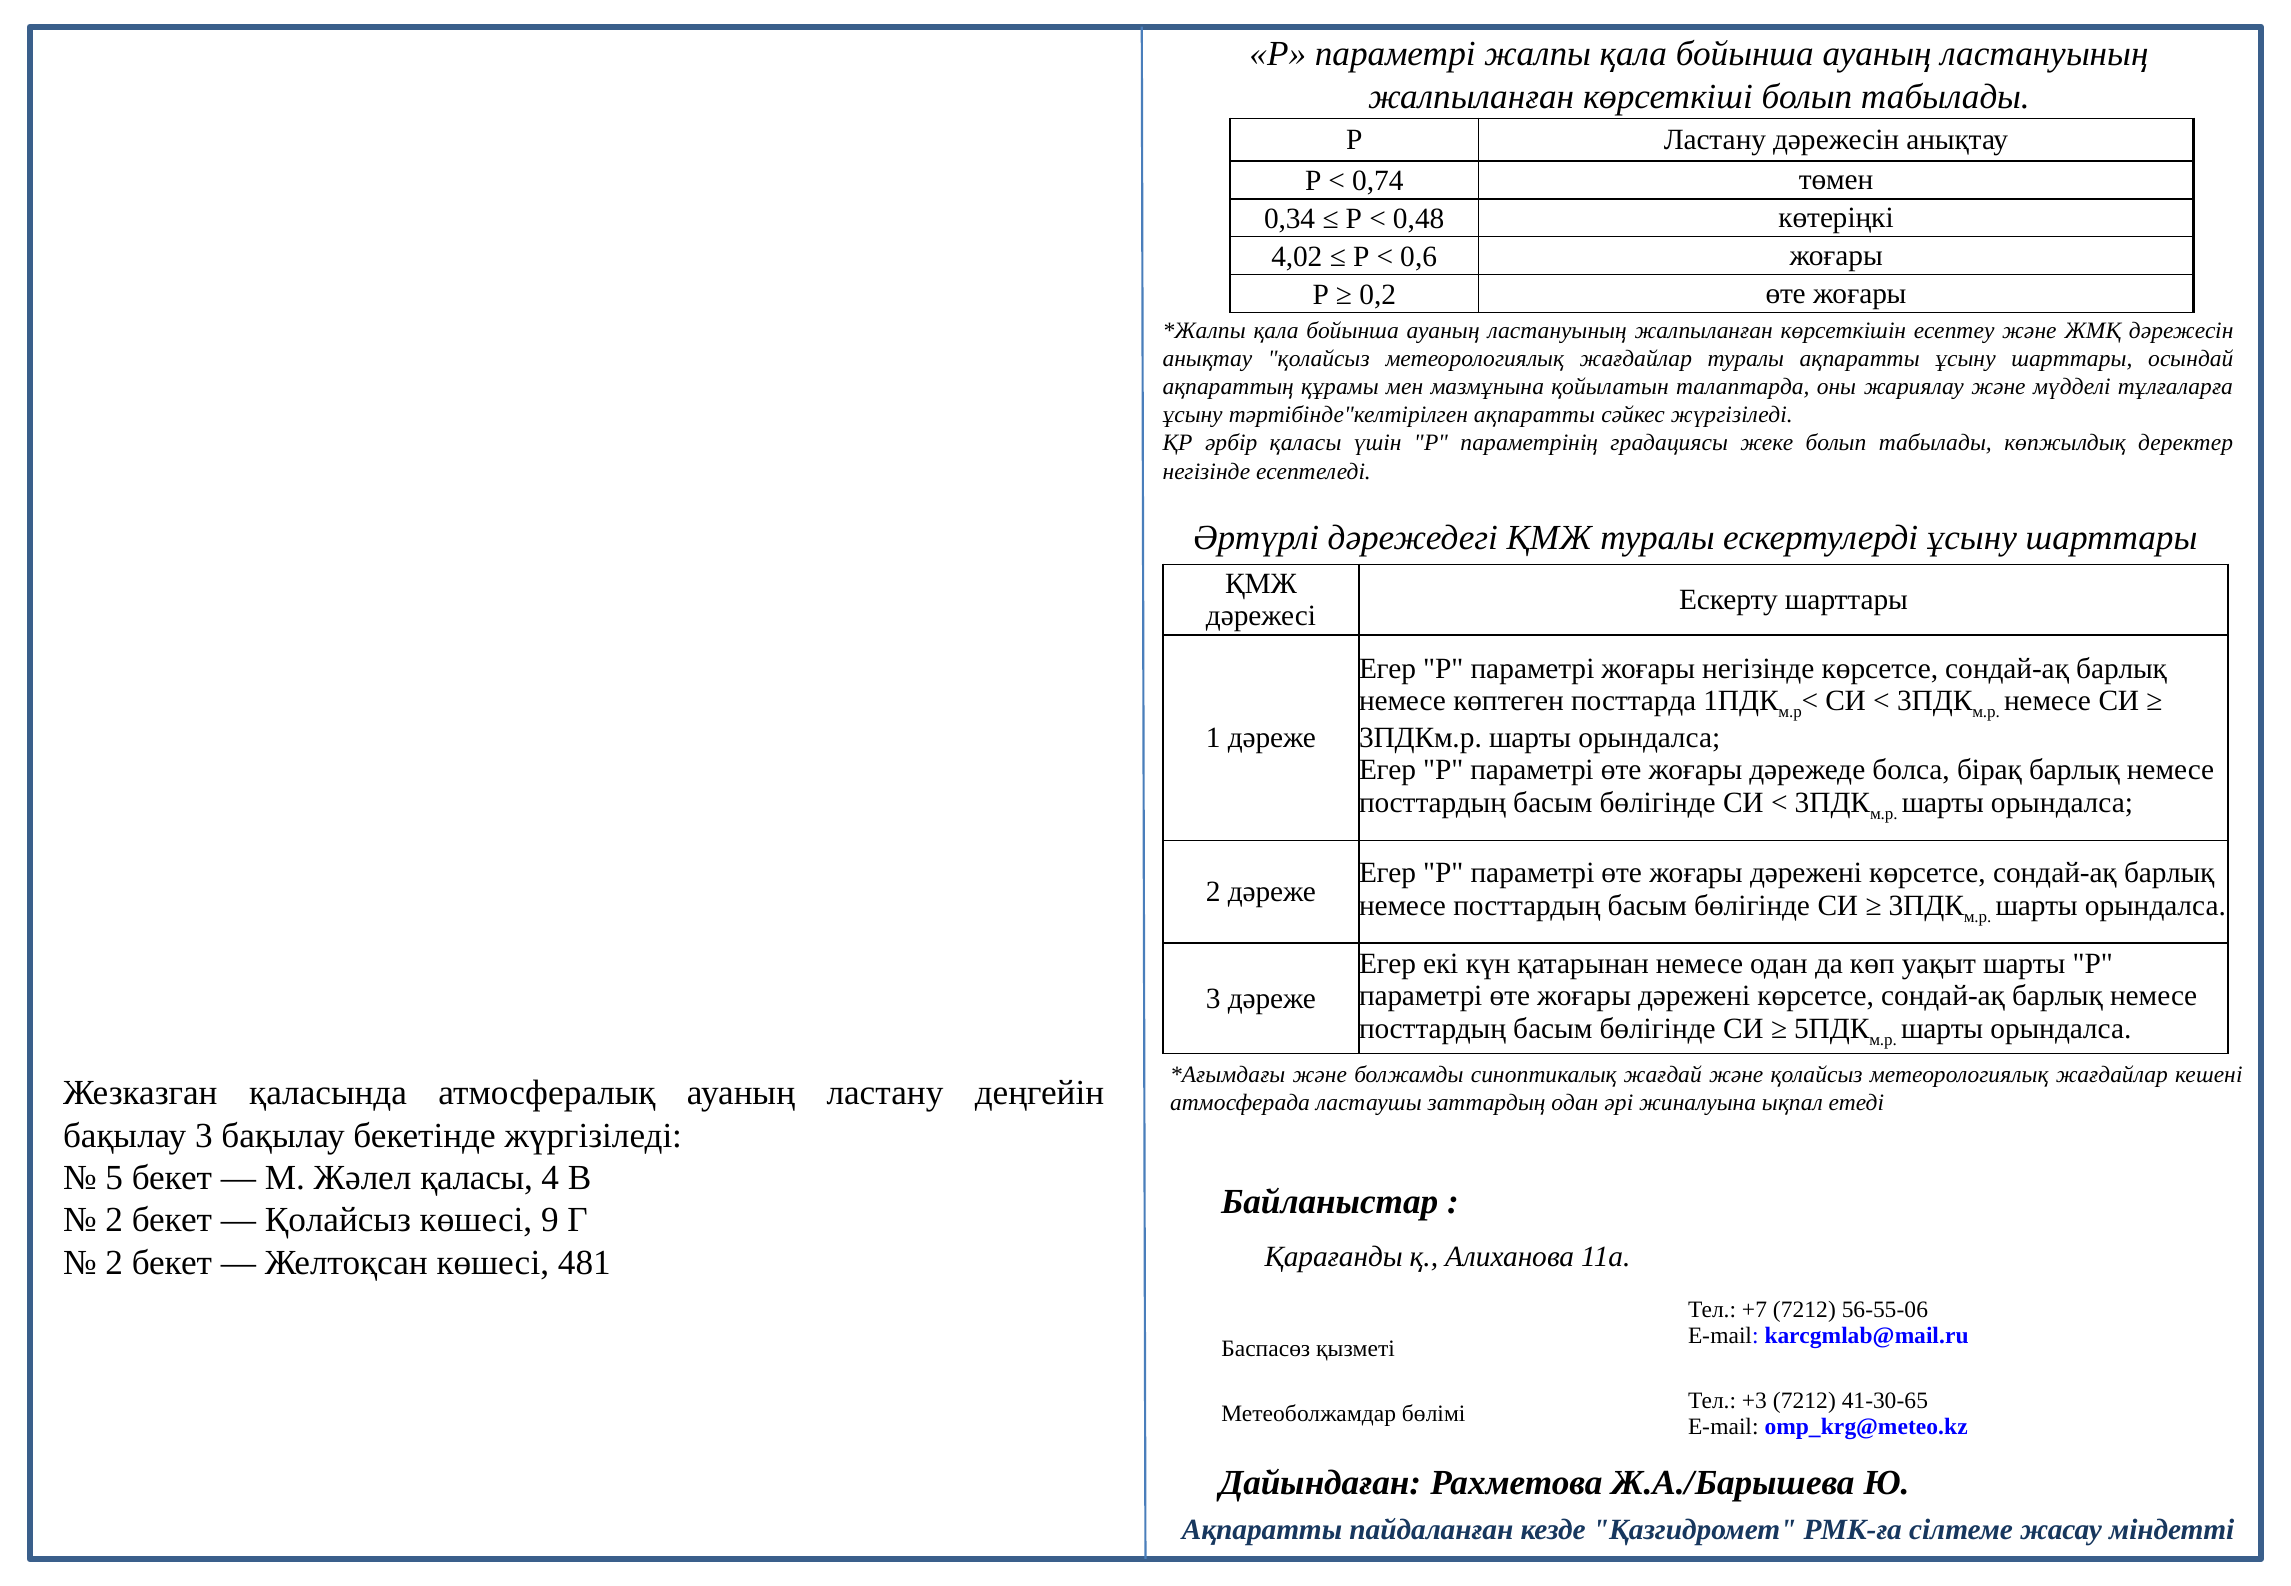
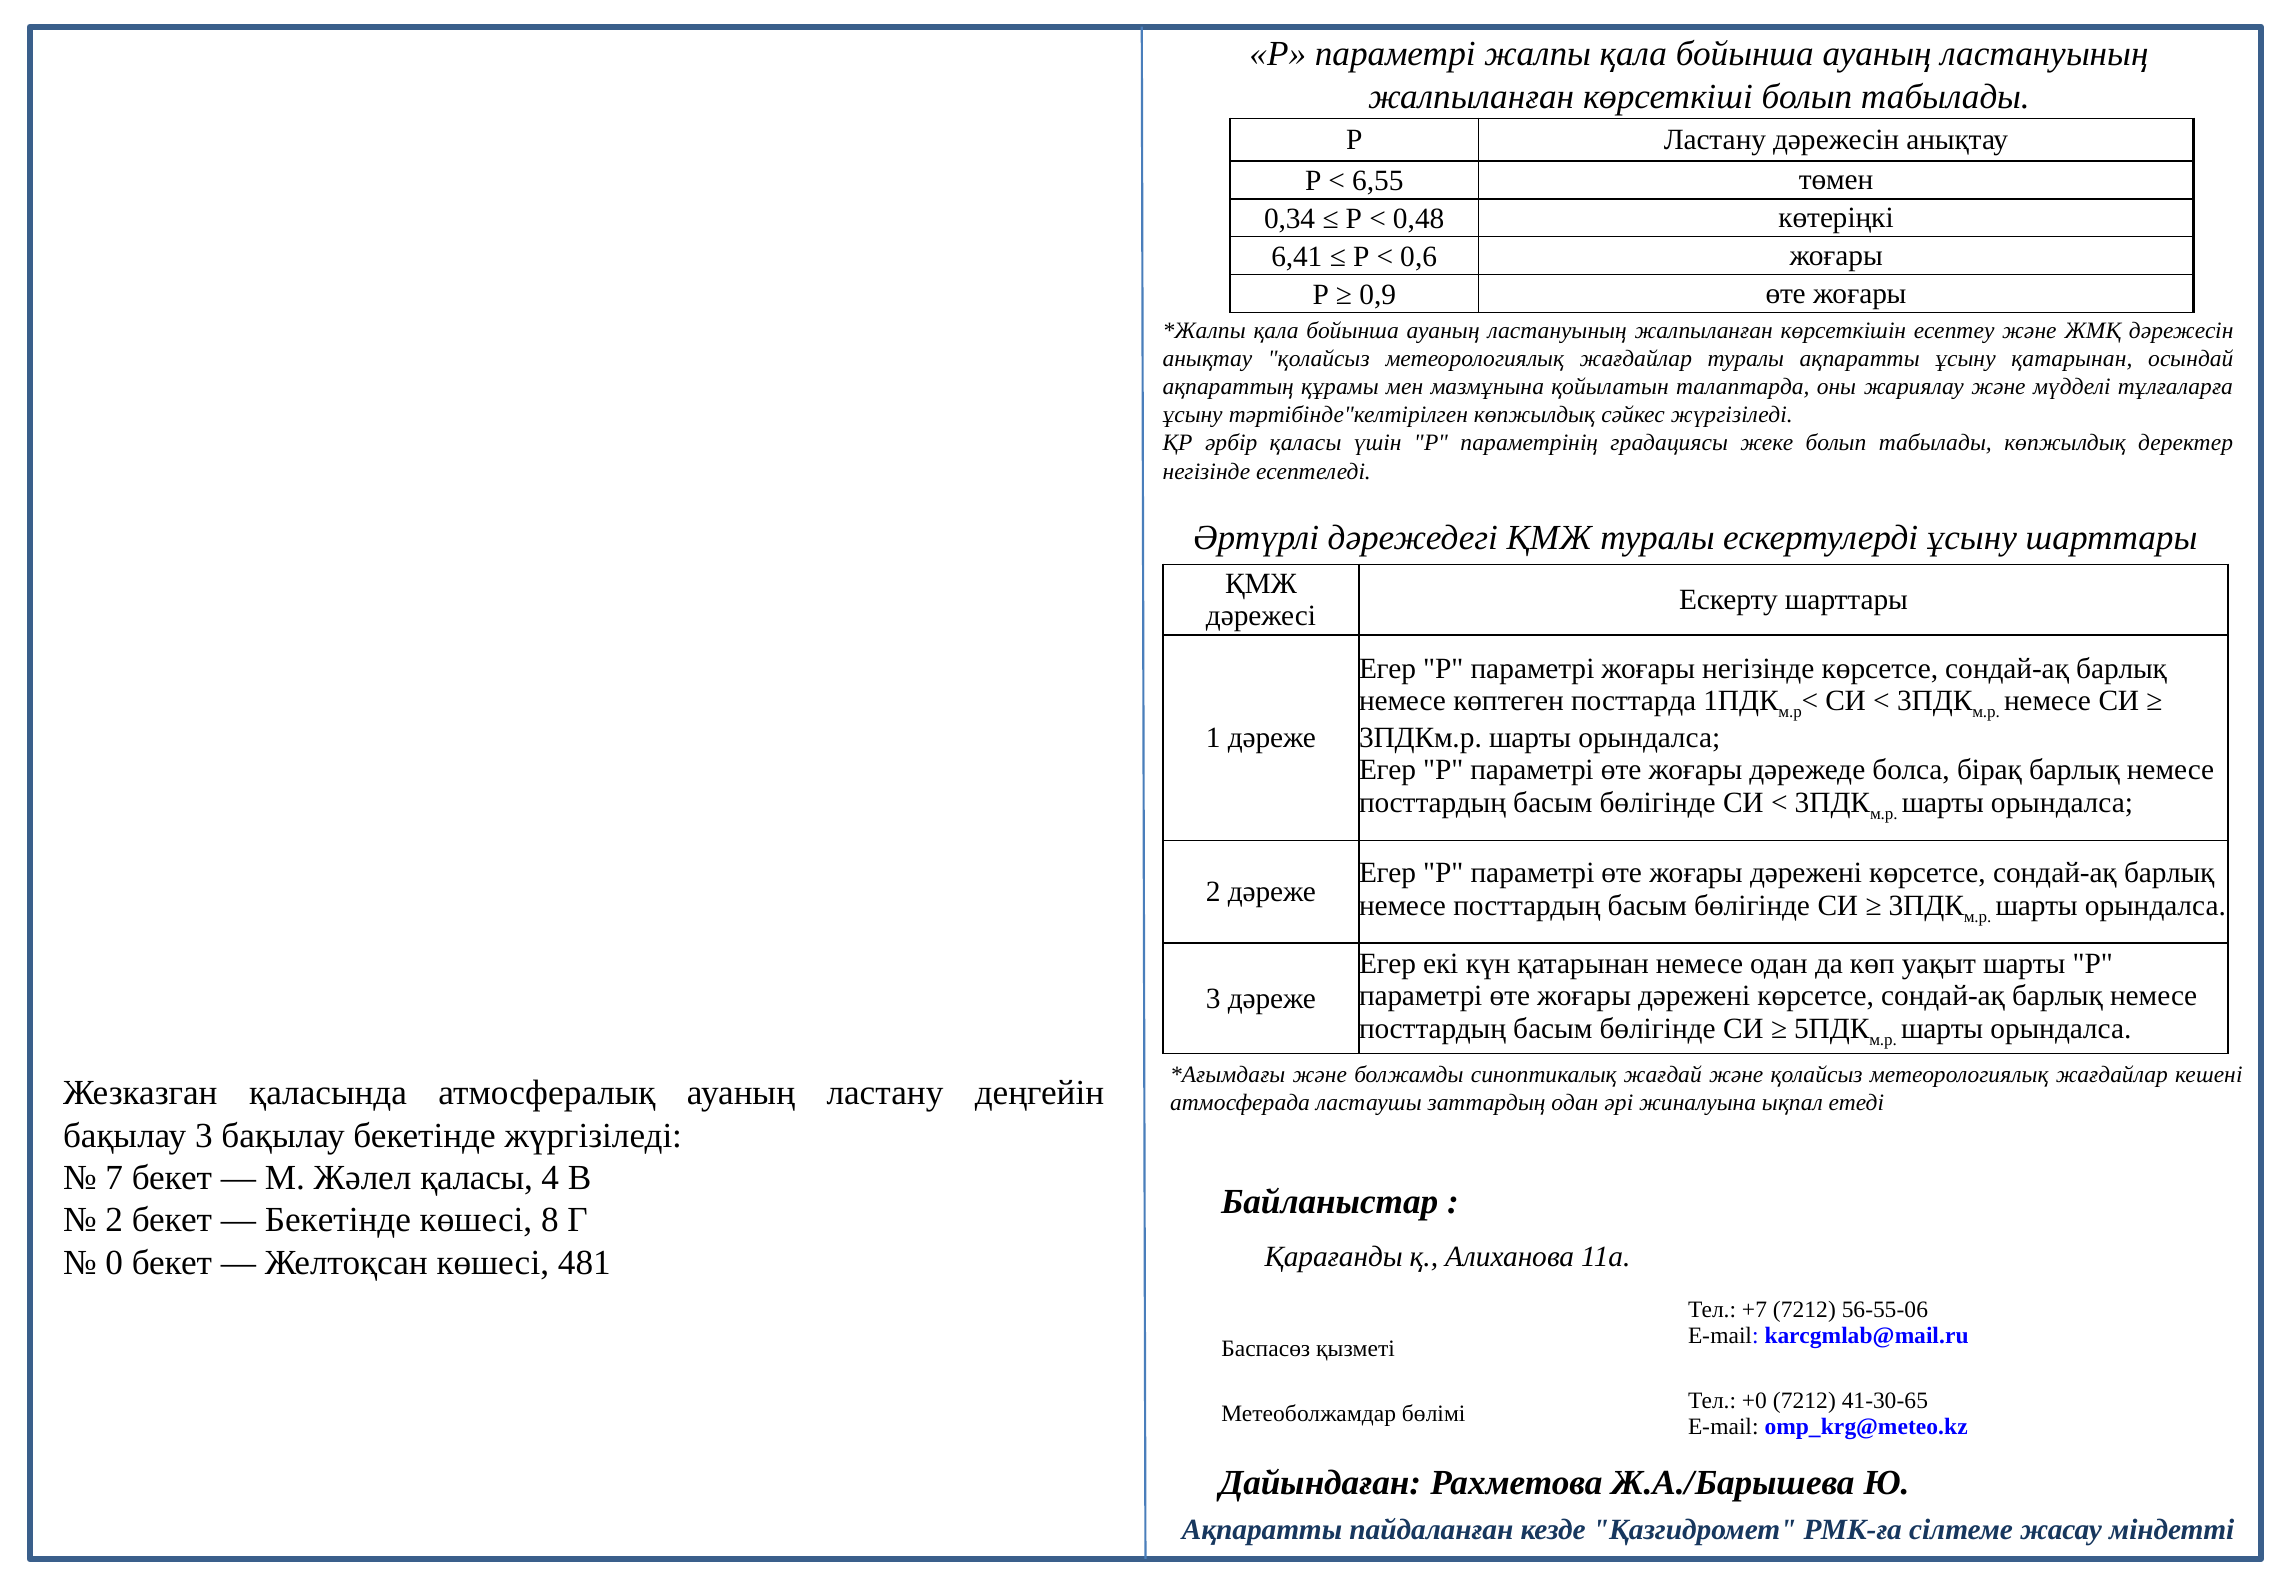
0,74: 0,74 -> 6,55
4,02: 4,02 -> 6,41
0,2: 0,2 -> 0,9
ақпаратты ұсыну шарттары: шарттары -> қатарынан
тәртібінде"келтірілген ақпаратты: ақпаратты -> көпжылдық
5: 5 -> 7
Қолайсыз at (338, 1220): Қолайсыз -> Бекетінде
9: 9 -> 8
2 at (114, 1263): 2 -> 0
+3: +3 -> +0
